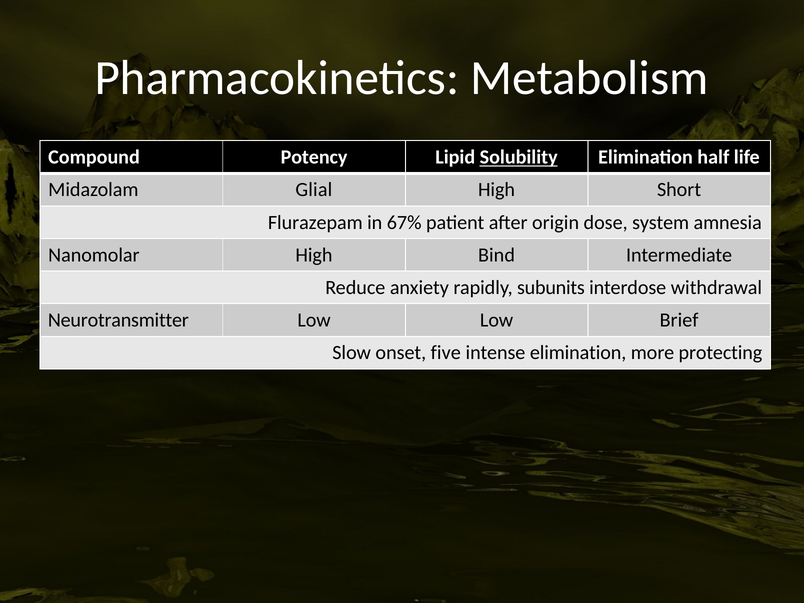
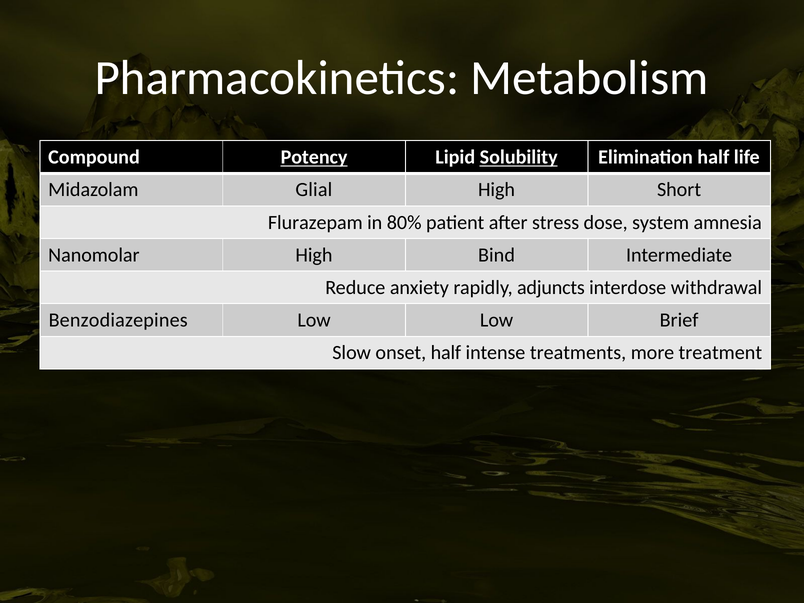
Potency underline: none -> present
67%: 67% -> 80%
origin: origin -> stress
subunits: subunits -> adjuncts
Neurotransmitter: Neurotransmitter -> Benzodiazepines
onset five: five -> half
intense elimination: elimination -> treatments
protecting: protecting -> treatment
